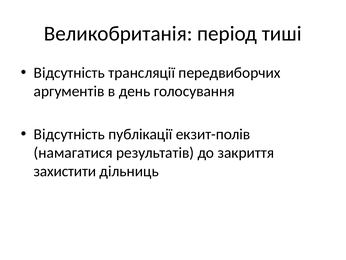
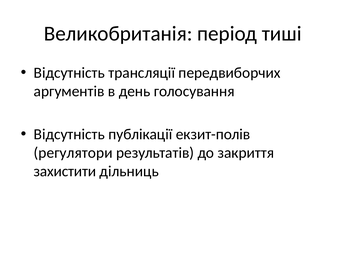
намагатися: намагатися -> регулятори
